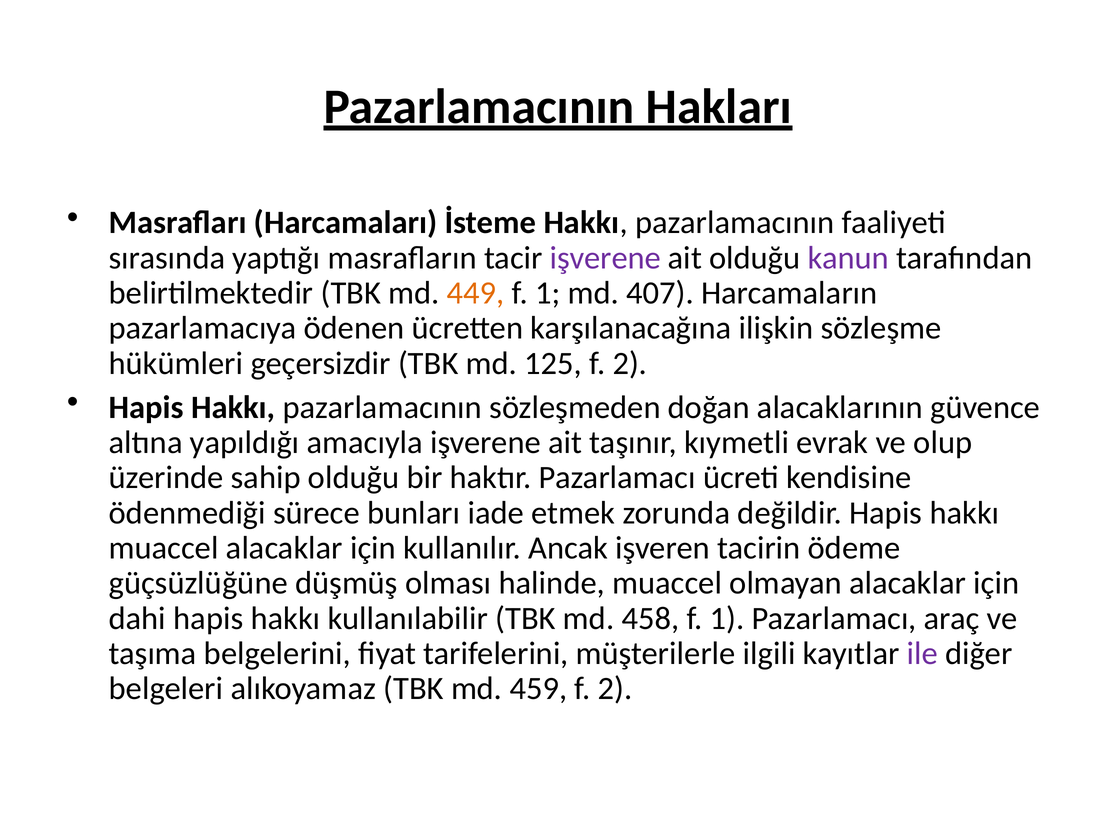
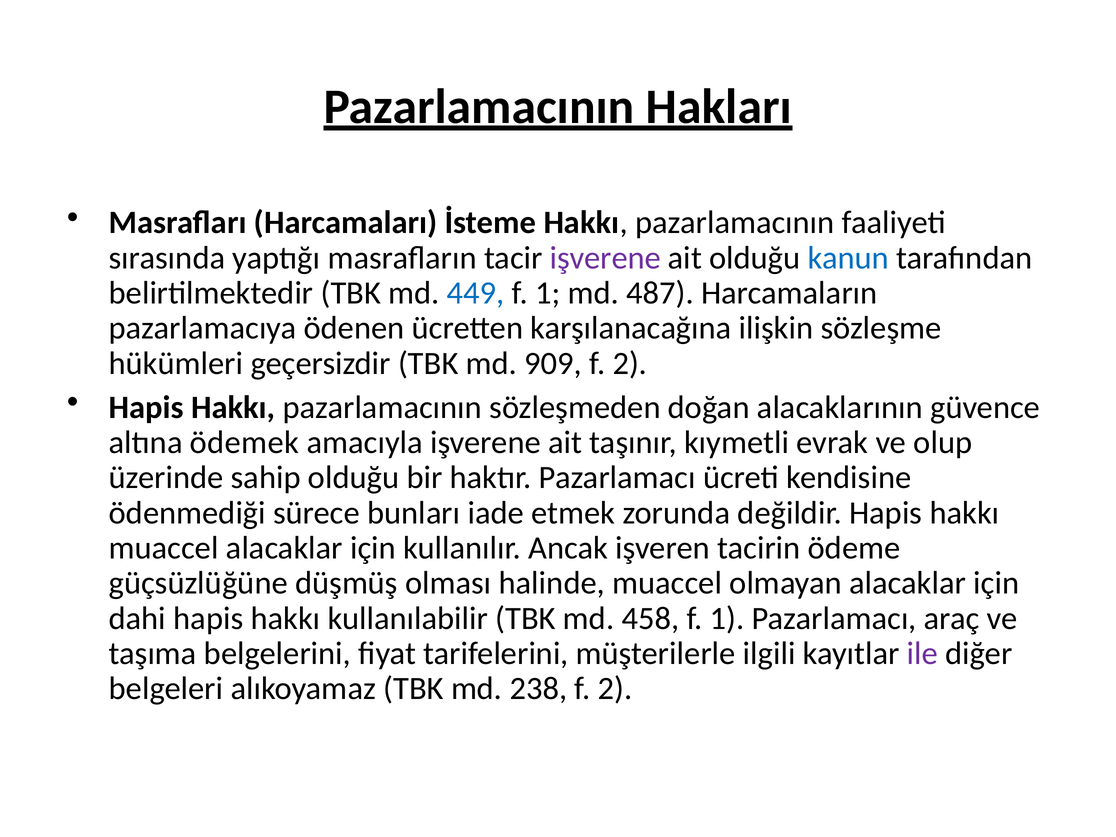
kanun colour: purple -> blue
449 colour: orange -> blue
407: 407 -> 487
125: 125 -> 909
yapıldığı: yapıldığı -> ödemek
459: 459 -> 238
